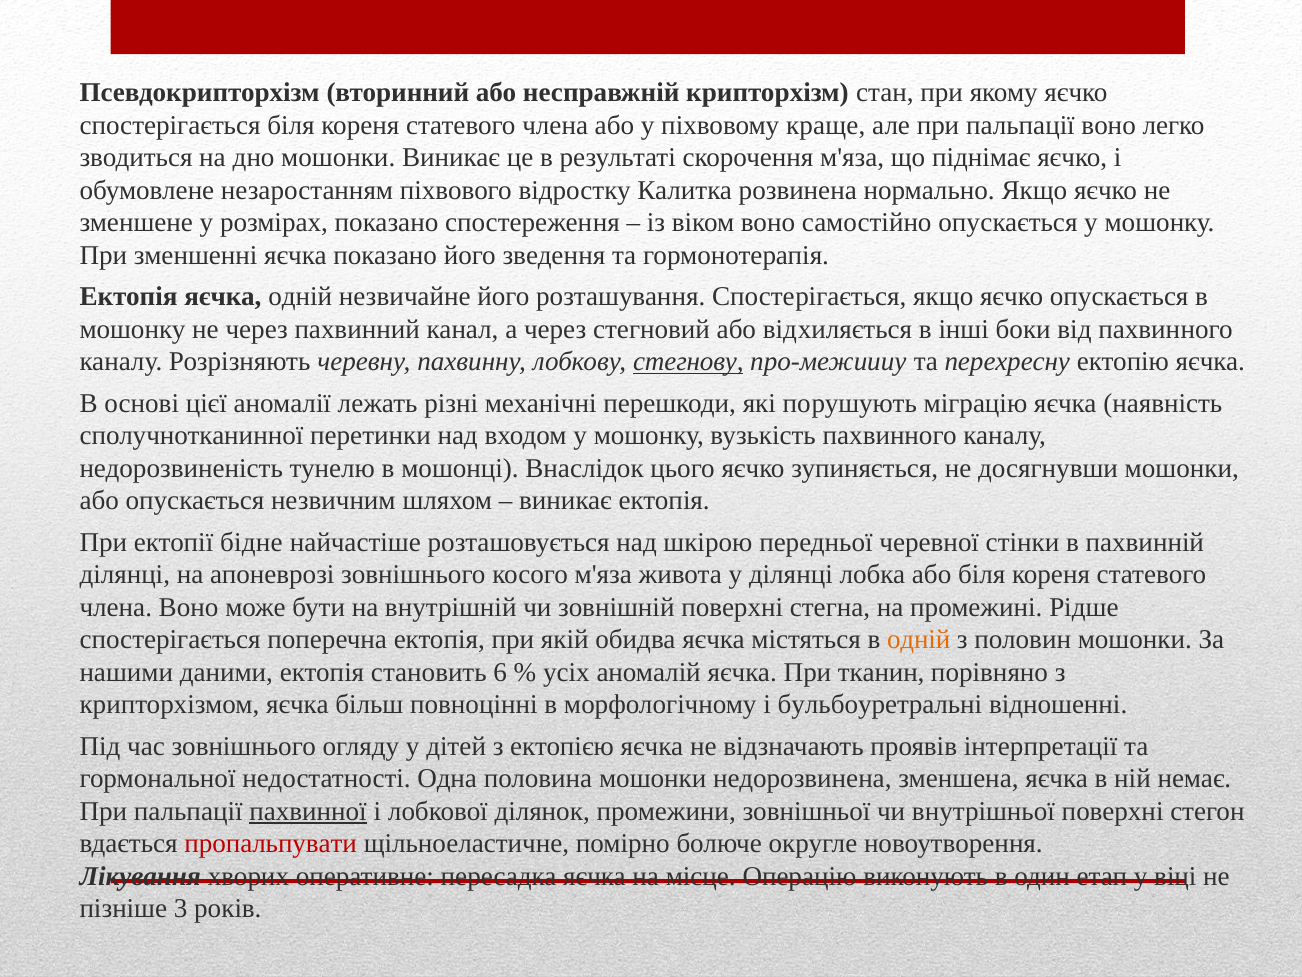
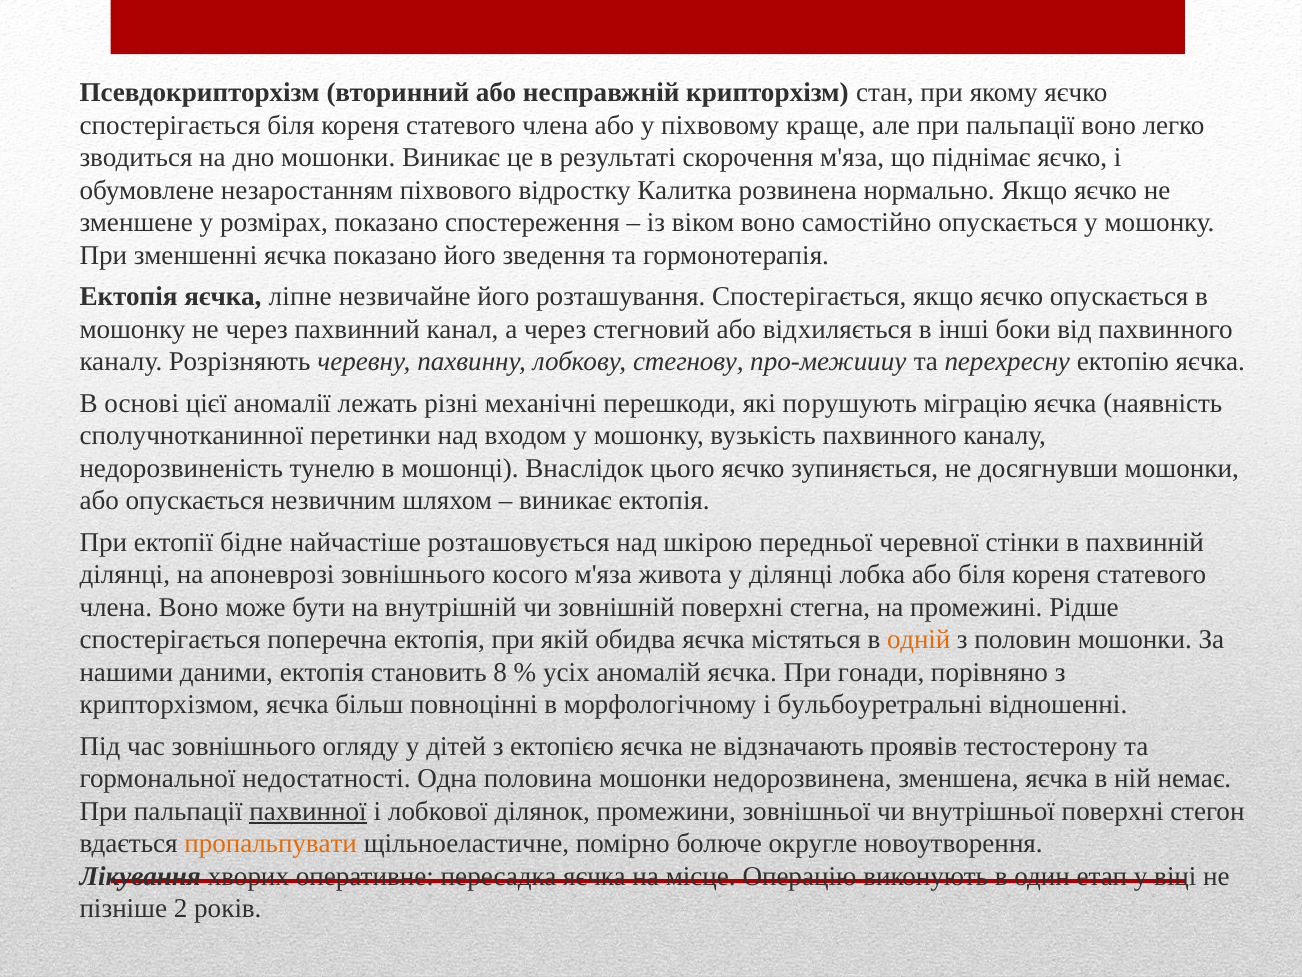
яєчка одній: одній -> ліпне
стегнову underline: present -> none
6: 6 -> 8
тканин: тканин -> гонади
інтерпретації: інтерпретації -> тестостерону
пропальпувати colour: red -> orange
3: 3 -> 2
